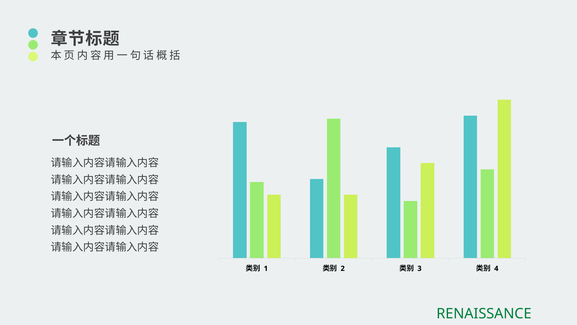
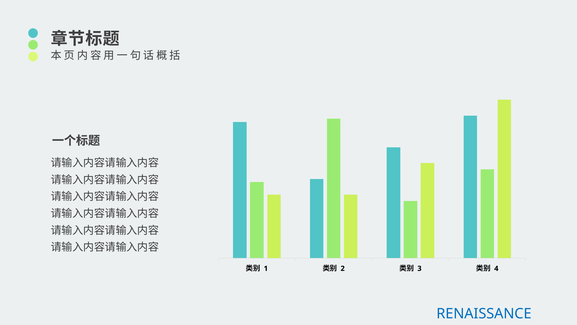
RENAISSANCE colour: green -> blue
